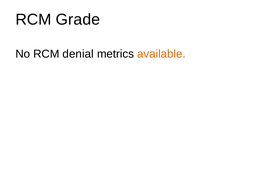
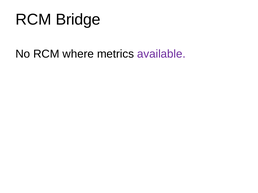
Grade: Grade -> Bridge
denial: denial -> where
available colour: orange -> purple
